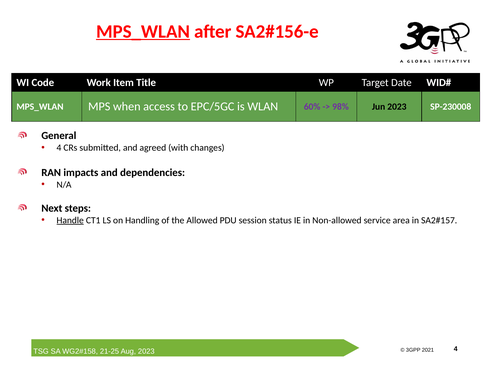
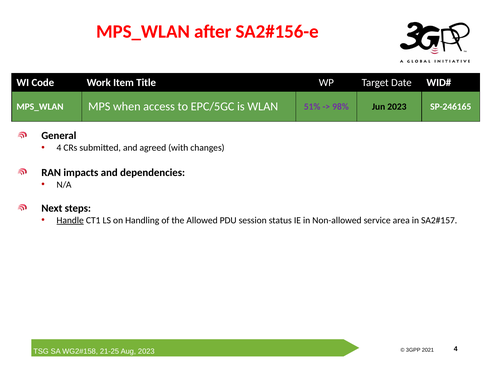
MPS_WLAN at (143, 31) underline: present -> none
60%: 60% -> 51%
SP-230008: SP-230008 -> SP-246165
